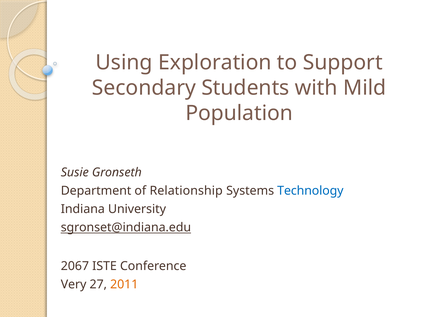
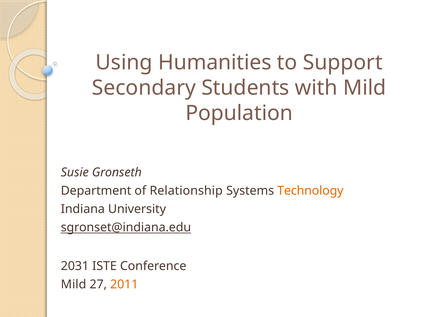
Exploration: Exploration -> Humanities
Technology colour: blue -> orange
2067: 2067 -> 2031
Very at (74, 285): Very -> Mild
